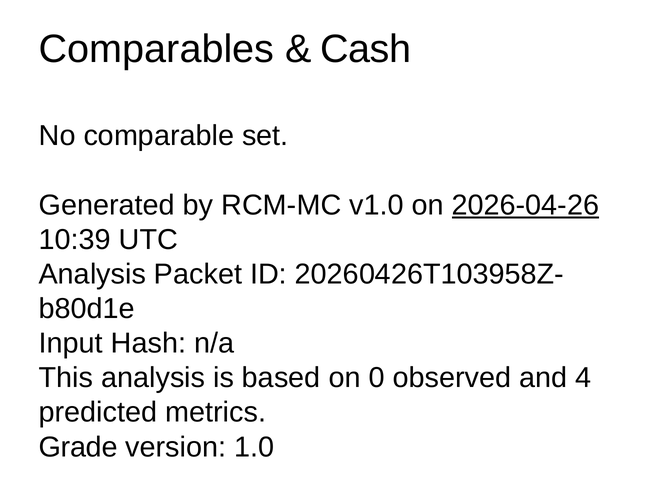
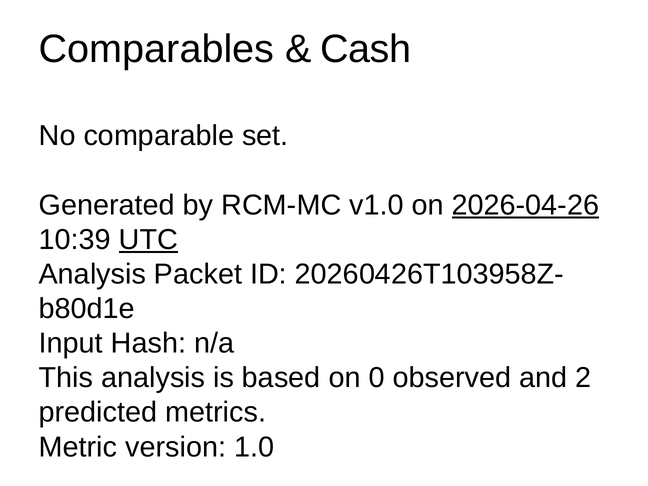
UTC underline: none -> present
4: 4 -> 2
Grade: Grade -> Metric
